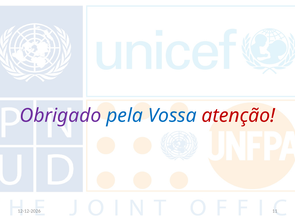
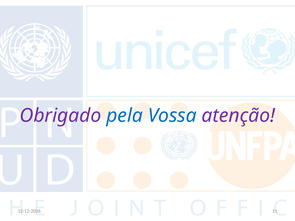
atenção colour: red -> purple
